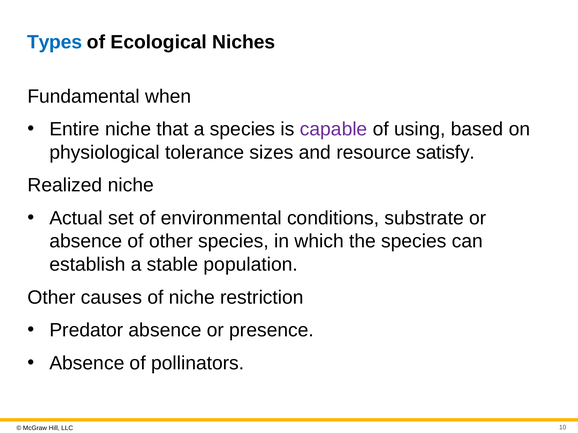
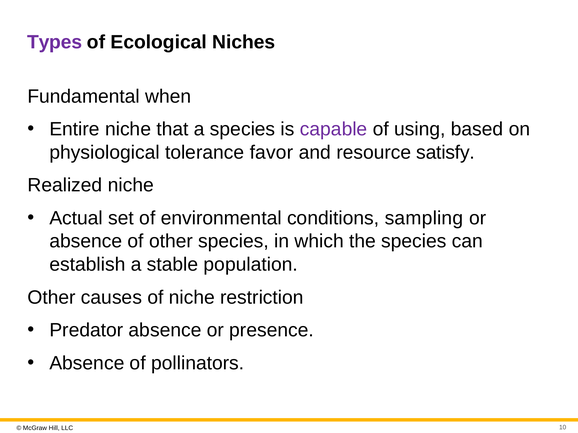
Types colour: blue -> purple
sizes: sizes -> favor
substrate: substrate -> sampling
